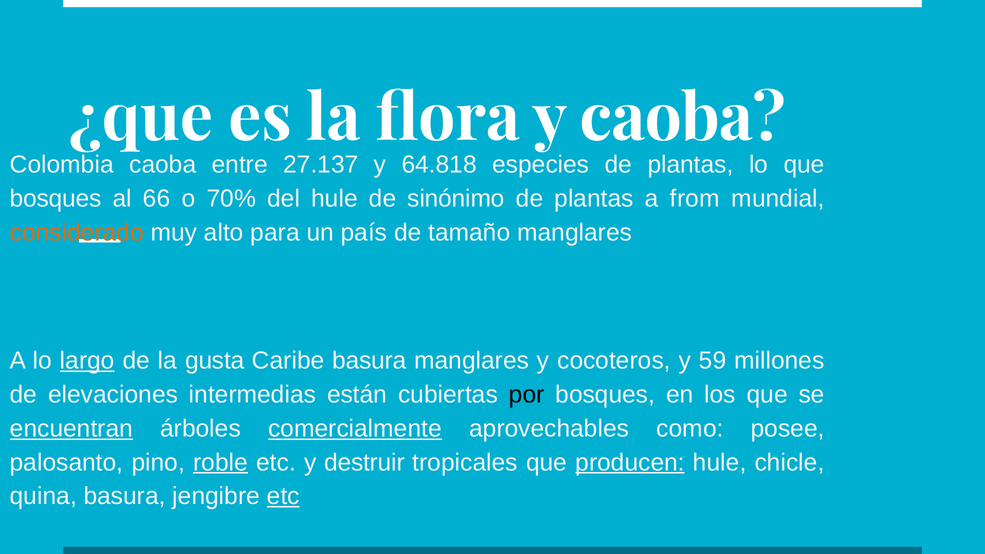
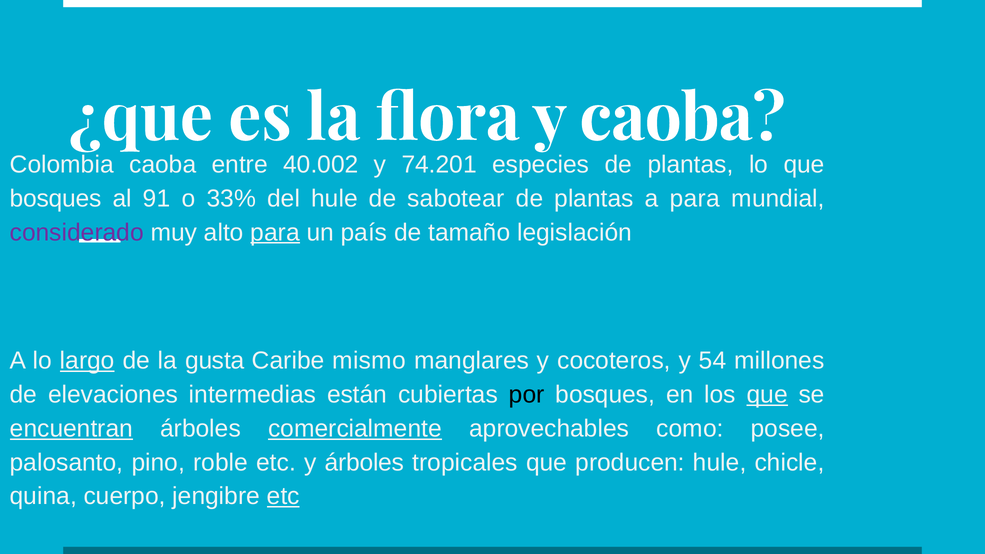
27.137: 27.137 -> 40.002
64.818: 64.818 -> 74.201
66: 66 -> 91
70%: 70% -> 33%
sinónimo: sinónimo -> sabotear
a from: from -> para
considerado colour: orange -> purple
para at (275, 232) underline: none -> present
tamaño manglares: manglares -> legislación
Caribe basura: basura -> mismo
59: 59 -> 54
que at (767, 395) underline: none -> present
roble underline: present -> none
y destruir: destruir -> árboles
producen underline: present -> none
quina basura: basura -> cuerpo
